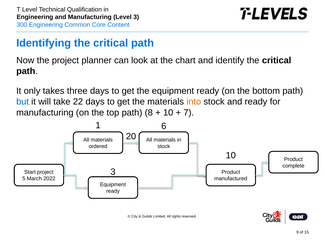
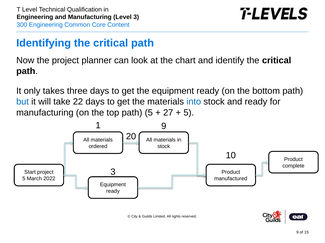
into colour: orange -> blue
path 8: 8 -> 5
10 at (168, 113): 10 -> 27
7 at (189, 113): 7 -> 5
1 6: 6 -> 9
